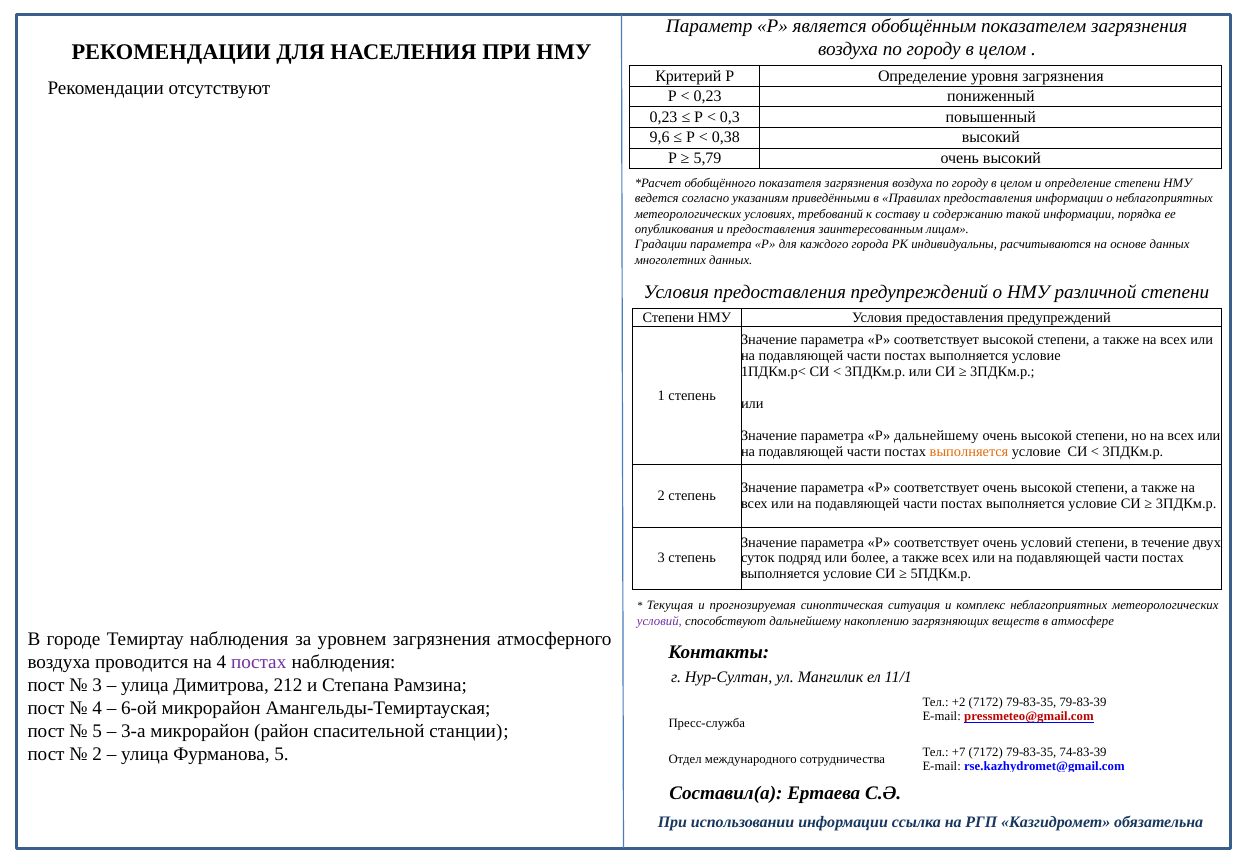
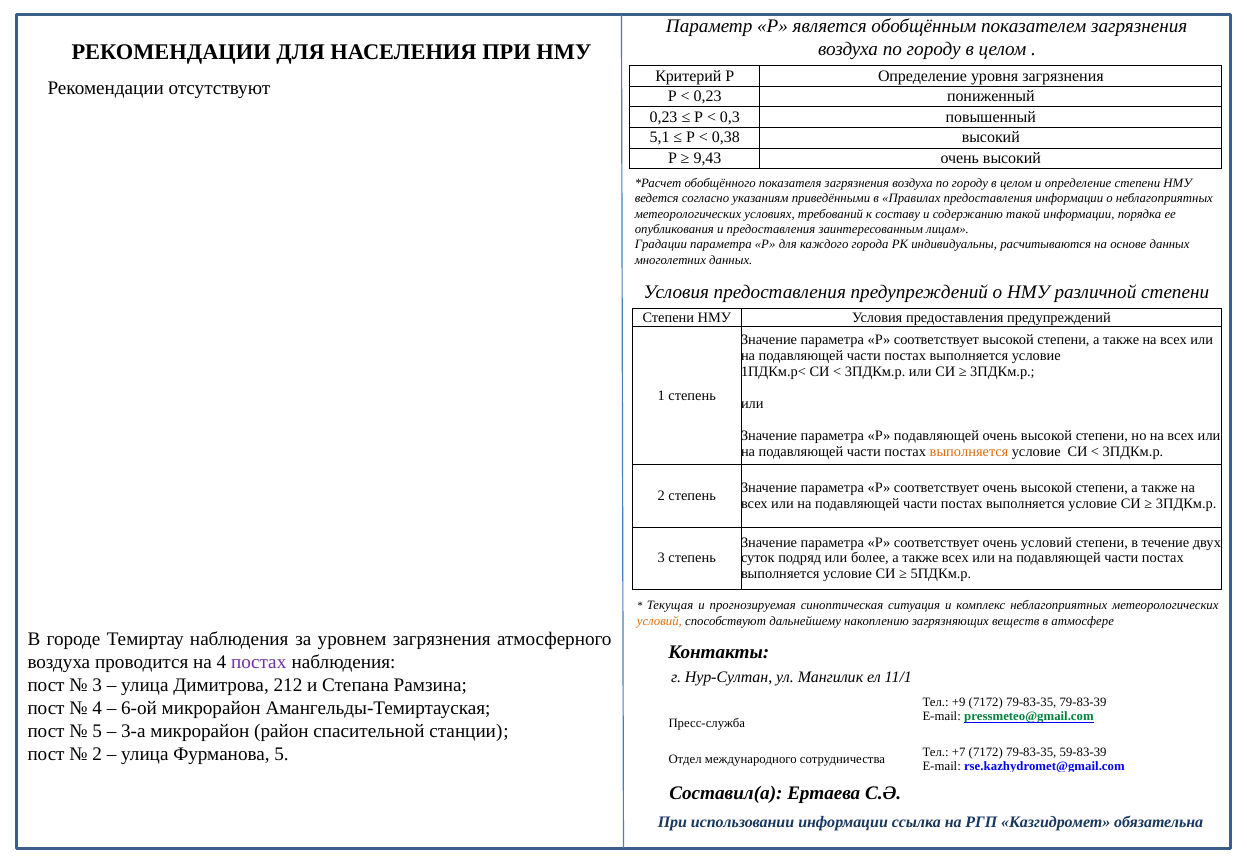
9,6: 9,6 -> 5,1
5,79: 5,79 -> 9,43
Р дальнейшему: дальнейшему -> подавляющей
условий at (659, 621) colour: purple -> orange
+2: +2 -> +9
pressmeteo@gmail.com colour: red -> green
74-83-39: 74-83-39 -> 59-83-39
